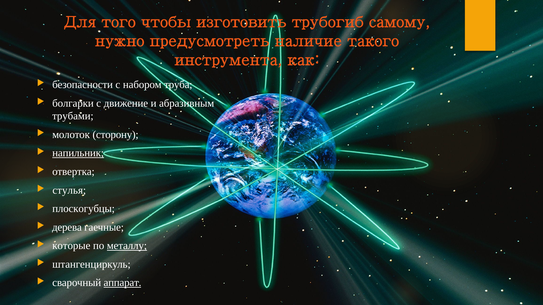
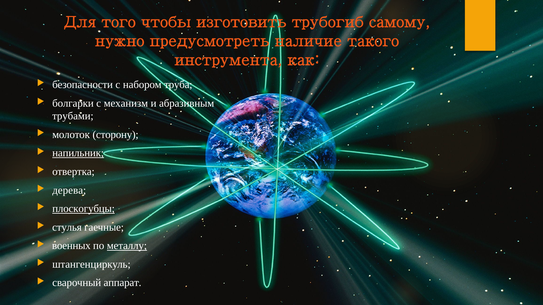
движение: движение -> механизм
стулья: стулья -> дерева
плоскогубцы underline: none -> present
дерева: дерева -> стулья
которые: которые -> военных
аппарат underline: present -> none
